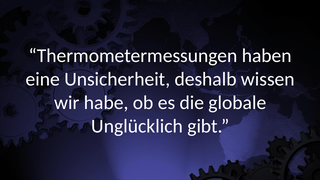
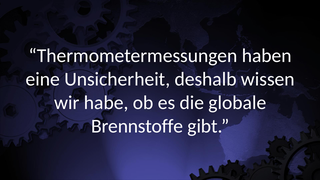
Unglücklich: Unglücklich -> Brennstoffe
